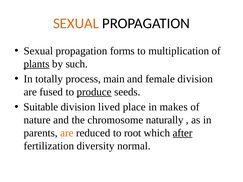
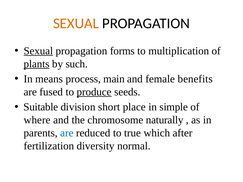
Sexual at (38, 51) underline: none -> present
totally: totally -> means
female division: division -> benefits
lived: lived -> short
makes: makes -> simple
nature: nature -> where
are at (67, 133) colour: orange -> blue
root: root -> true
after underline: present -> none
